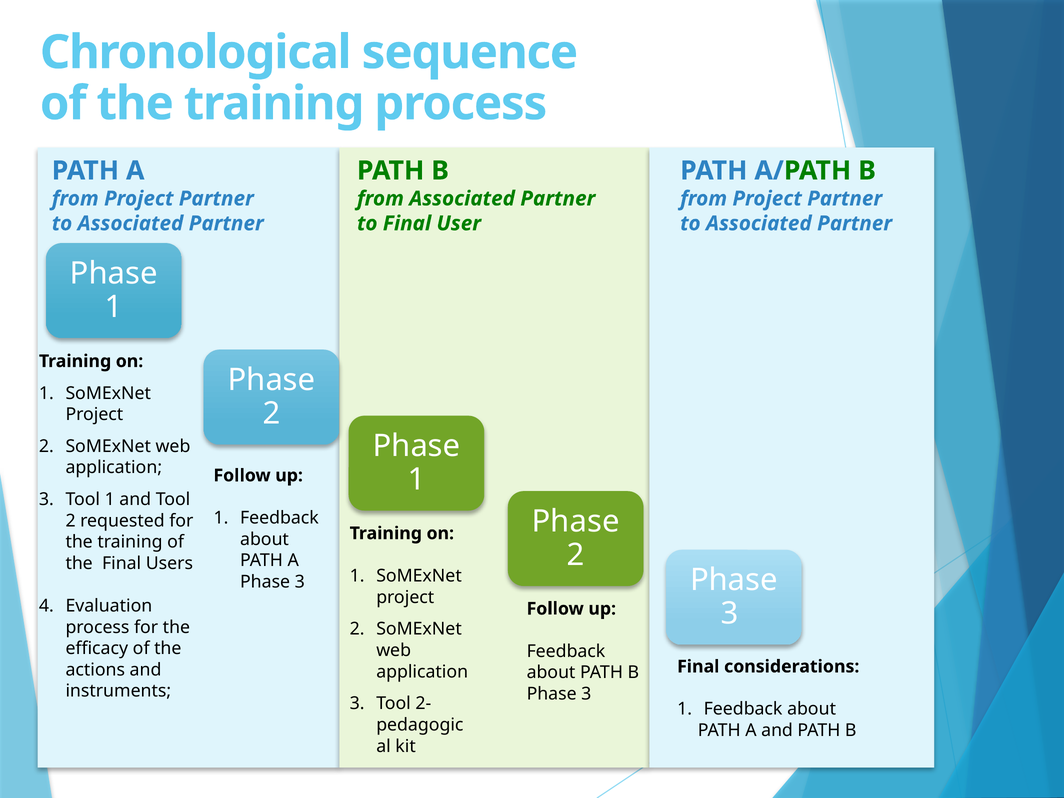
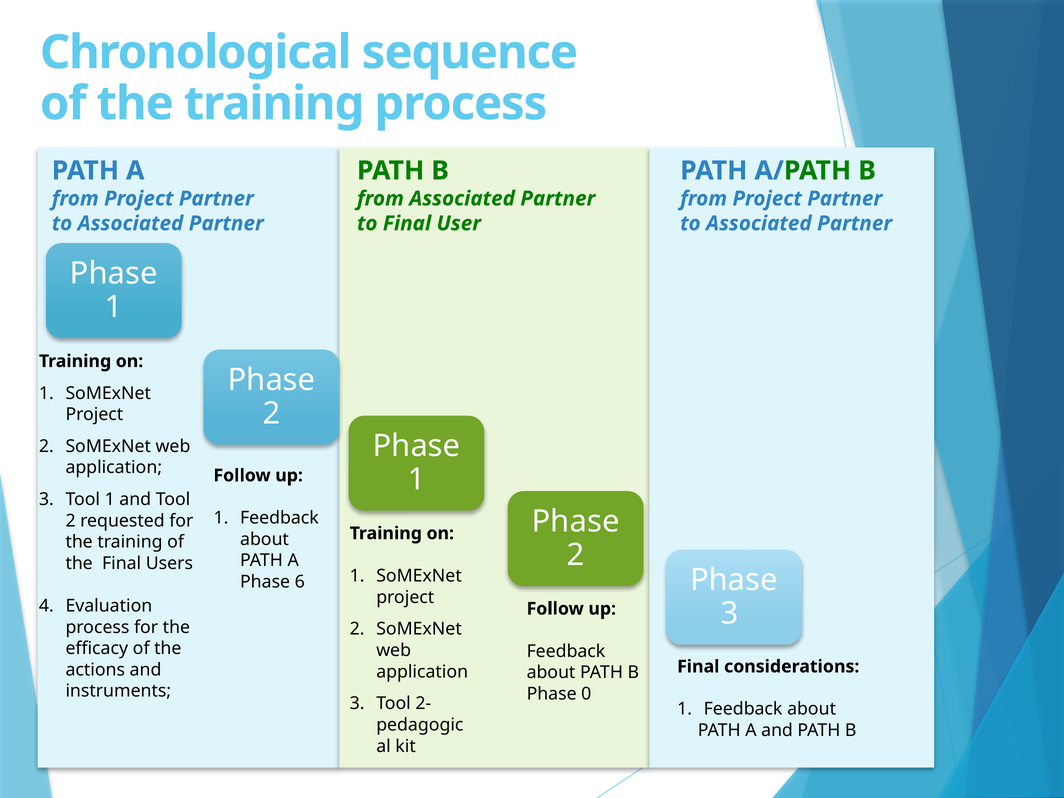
3 at (300, 582): 3 -> 6
3 at (586, 694): 3 -> 0
